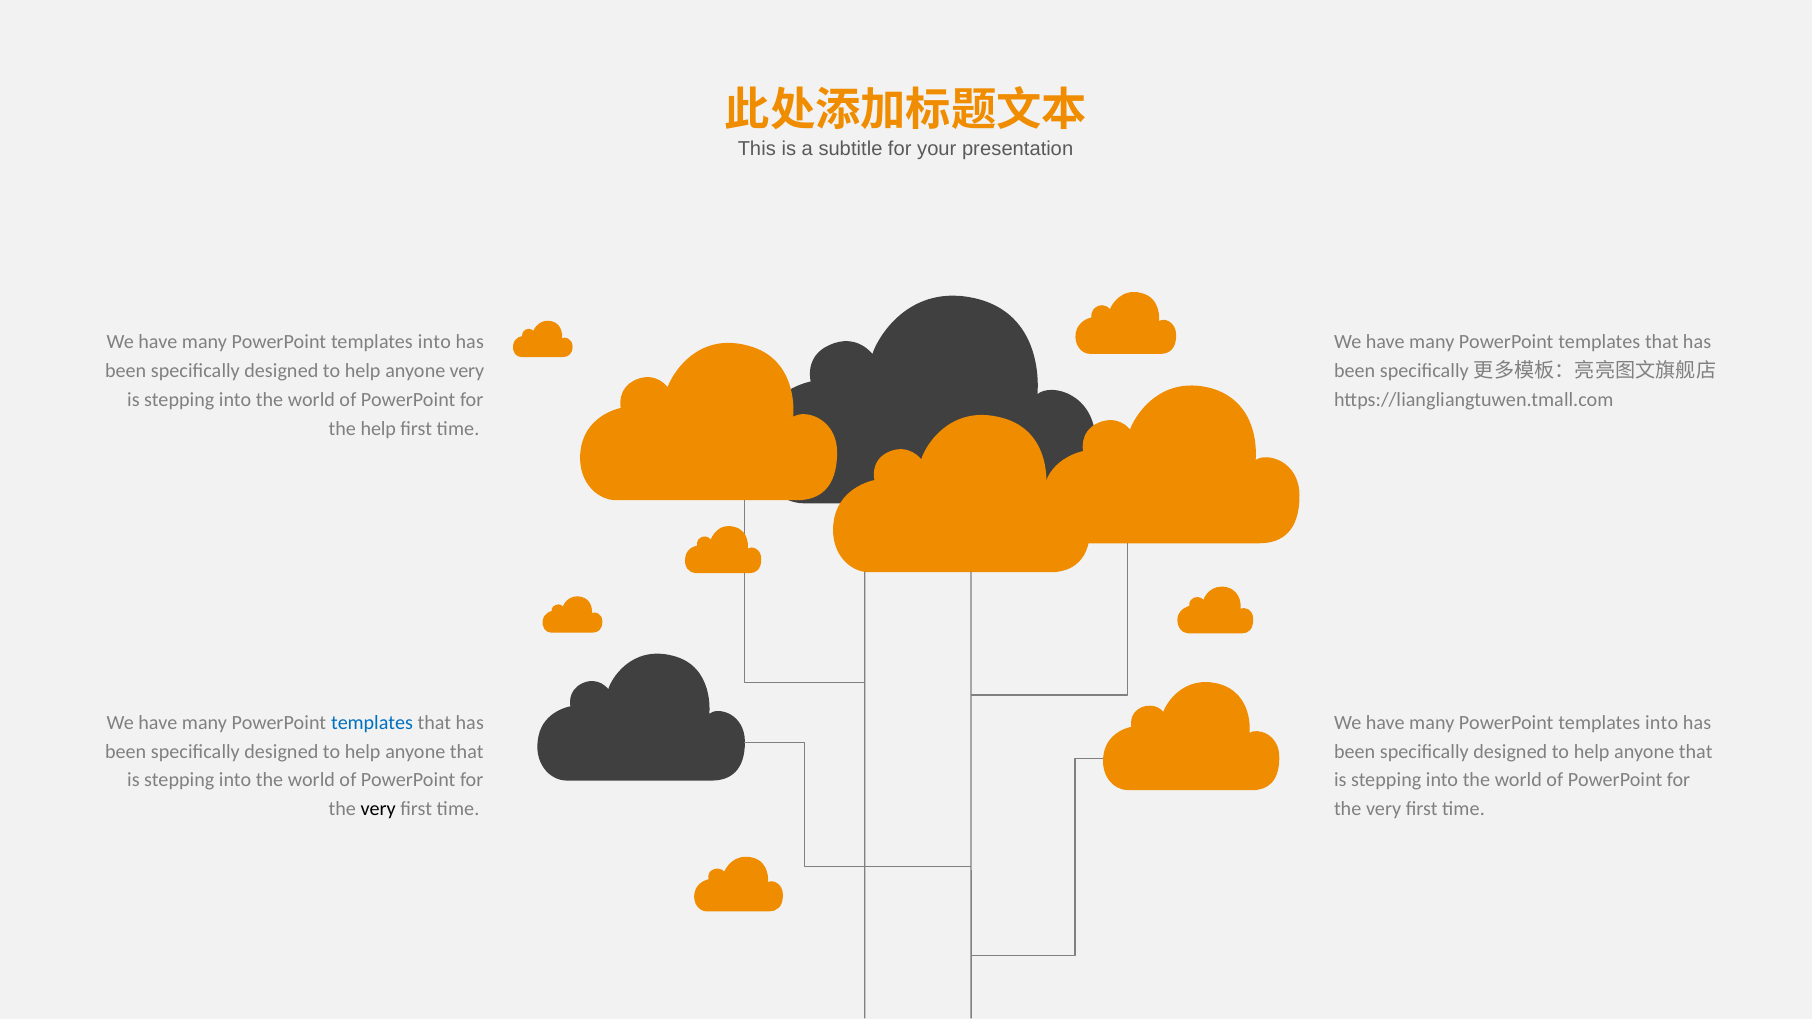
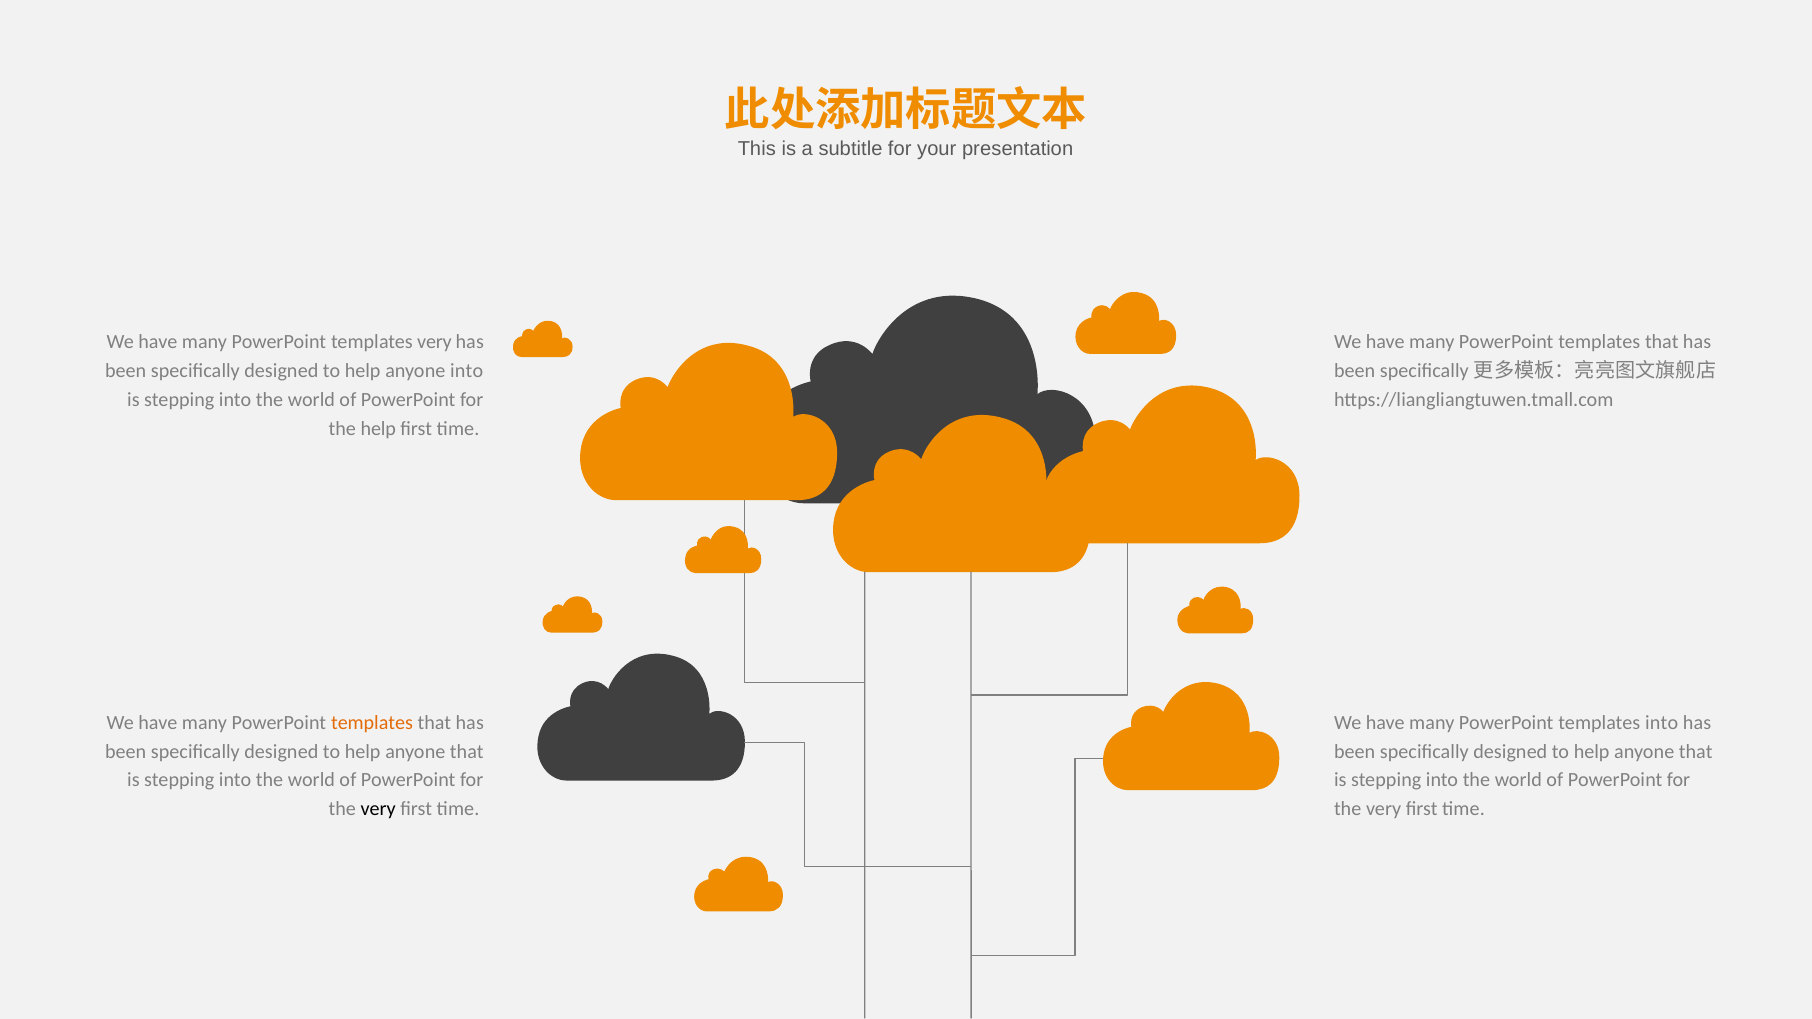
into at (434, 342): into -> very
anyone very: very -> into
templates at (372, 723) colour: blue -> orange
